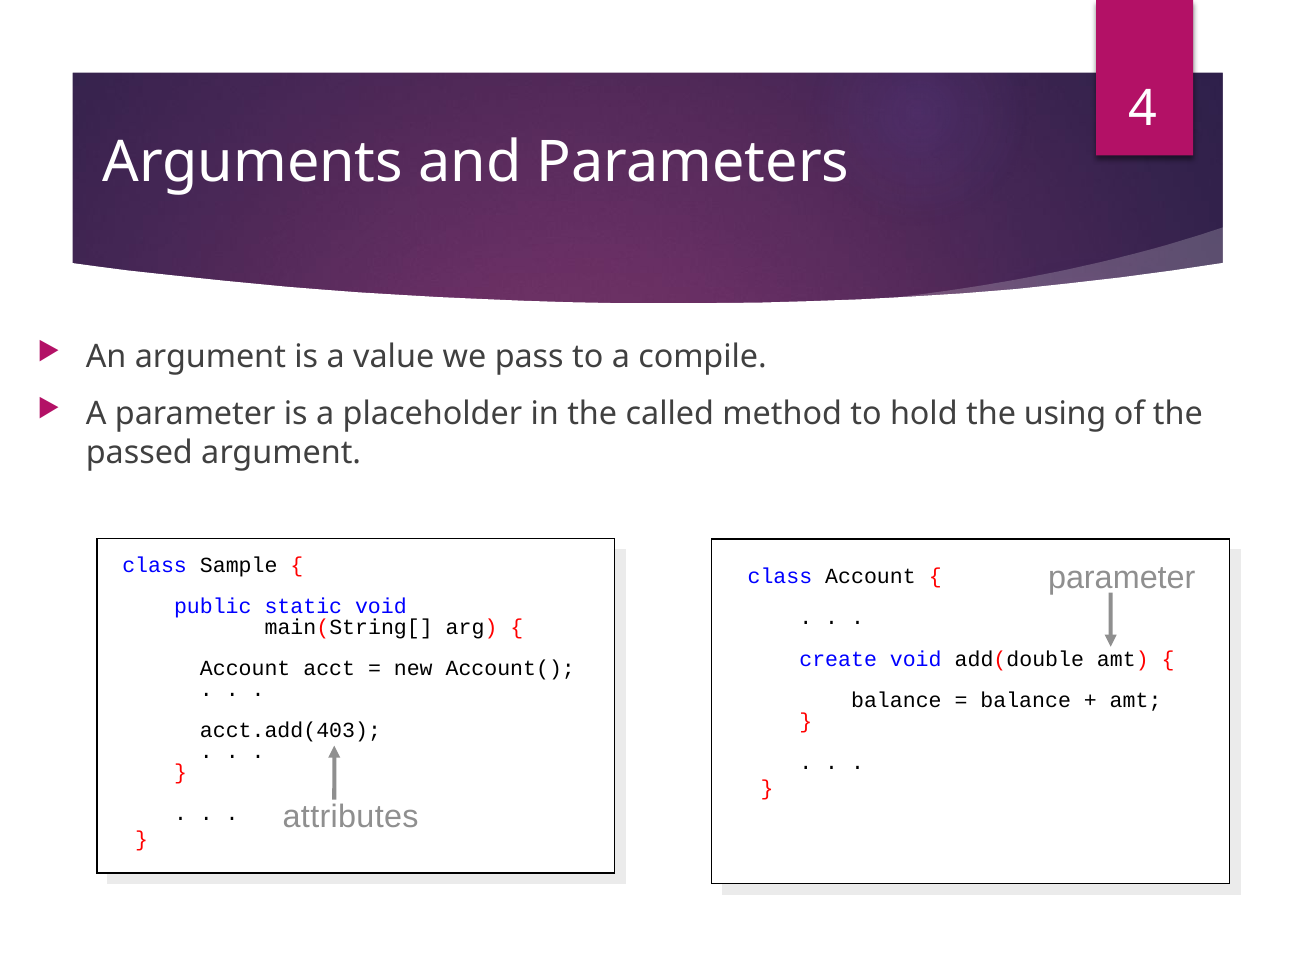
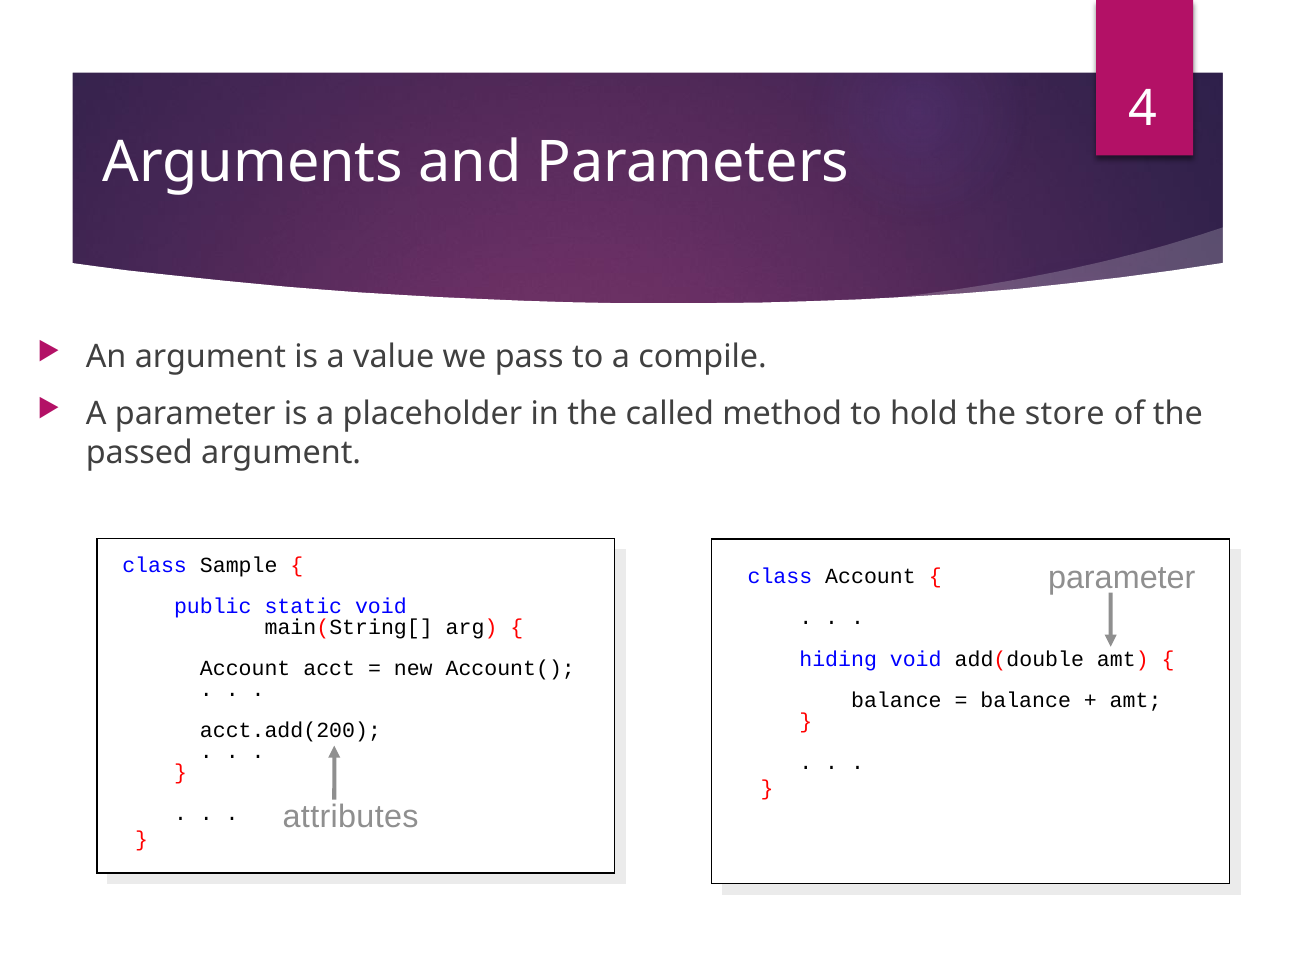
using: using -> store
create: create -> hiding
acct.add(403: acct.add(403 -> acct.add(200
